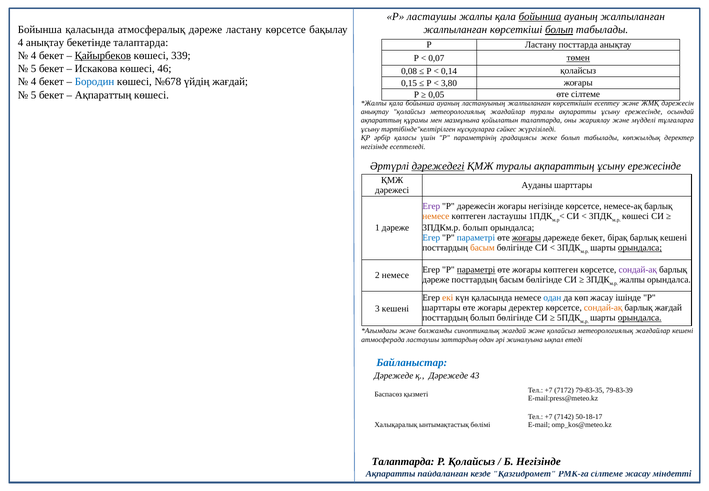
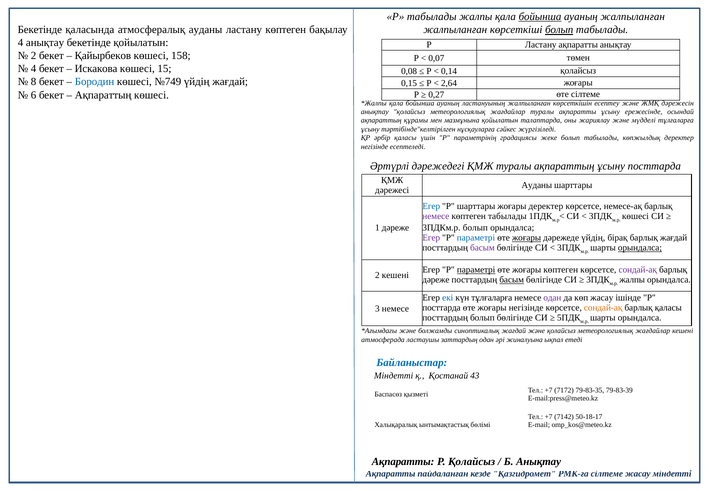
Р ластаушы: ластаушы -> табылады
Бойынша at (40, 29): Бойынша -> Бекетінде
атмосфералық дәреже: дәреже -> ауданы
ластану көрсетсе: көрсетсе -> көптеген
бекетінде талаптарда: талаптарда -> қойылатын
Ластану посттарда: посттарда -> ақпаратты
4 at (34, 56): 4 -> 2
Қайырбеков underline: present -> none
339: 339 -> 158
төмен underline: present -> none
5 at (34, 69): 5 -> 4
46: 46 -> 15
4 at (34, 82): 4 -> 8
№678: №678 -> №749
3,80: 3,80 -> 2,64
5 at (34, 95): 5 -> 6
0,05: 0,05 -> 0,27
дәрежедегі underline: present -> none
ережесінде at (654, 166): ережесінде -> посттарда
Егер at (431, 206) colour: purple -> blue
Р дәрежесін: дәрежесін -> шарттары
жоғары негізінде: негізінде -> деректер
немесе at (436, 216) colour: orange -> purple
көптеген ластаушы: ластаушы -> табылады
Егер at (431, 238) colour: blue -> purple
дәрежеде бекет: бекет -> үйдің
барлық кешені: кешені -> жағдай
басым at (482, 248) colour: orange -> purple
2 немесе: немесе -> кешені
басым at (512, 280) underline: none -> present
екі colour: orange -> blue
күн қаласында: қаласында -> тұлғаларға
одан at (552, 298) colour: blue -> purple
шарттары at (441, 308): шарттары -> посттарда
жоғары деректер: деректер -> негізінде
барлық жағдай: жағдай -> қаласы
3 кешені: кешені -> немесе
орындалса at (640, 318) underline: present -> none
Дәрежеде at (394, 376): Дәрежеде -> Міндетті
қ Дәрежеде: Дәрежеде -> Қостанай
Талаптарда at (403, 461): Талаптарда -> Ақпаратты
Б Негізінде: Негізінде -> Анықтау
